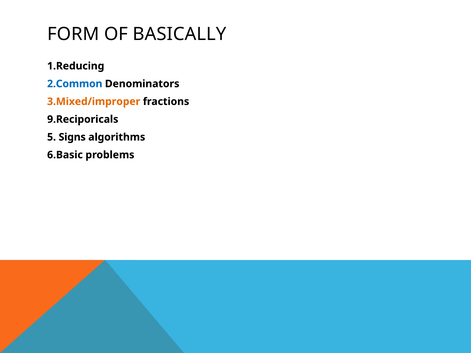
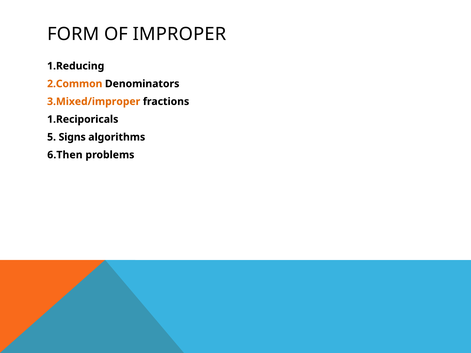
BASICALLY: BASICALLY -> IMPROPER
2.Common colour: blue -> orange
9.Reciporicals: 9.Reciporicals -> 1.Reciporicals
6.Basic: 6.Basic -> 6.Then
